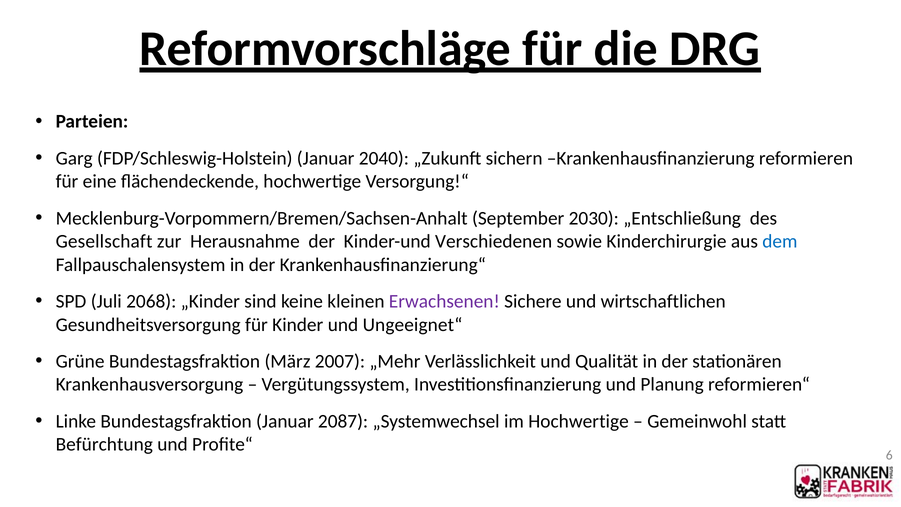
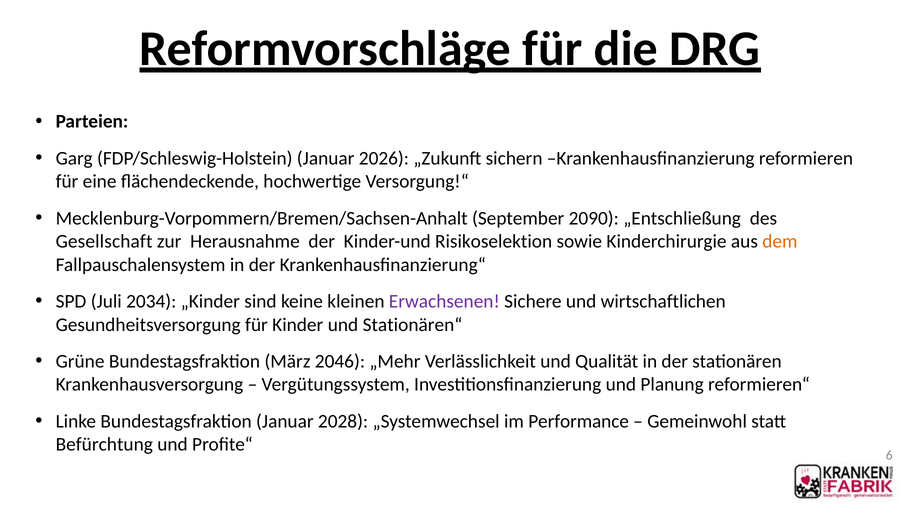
2040: 2040 -> 2026
2030: 2030 -> 2090
Verschiedenen: Verschiedenen -> Risikoselektion
dem colour: blue -> orange
2068: 2068 -> 2034
Ungeeignet“: Ungeeignet“ -> Stationären“
2007: 2007 -> 2046
2087: 2087 -> 2028
im Hochwertige: Hochwertige -> Performance
